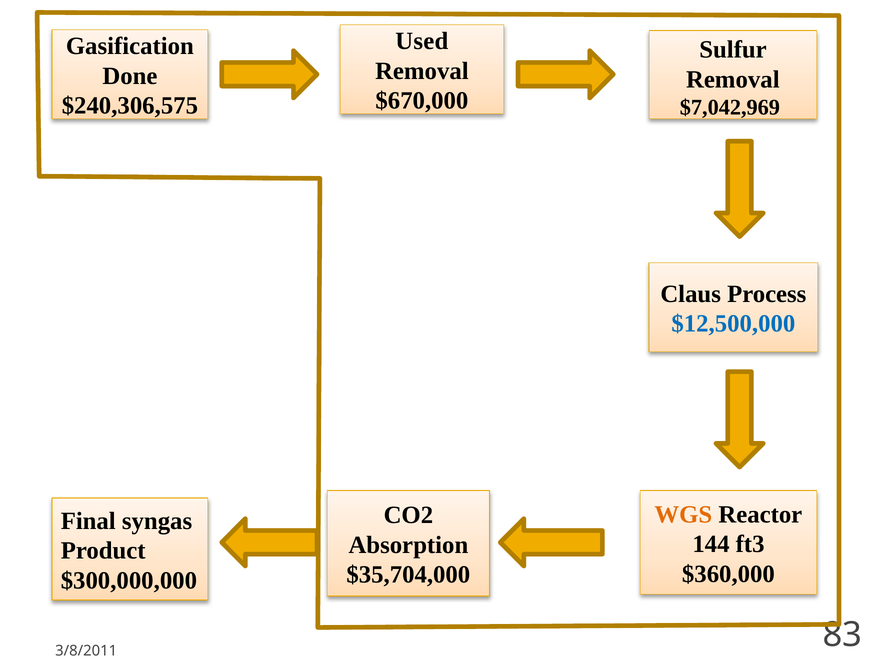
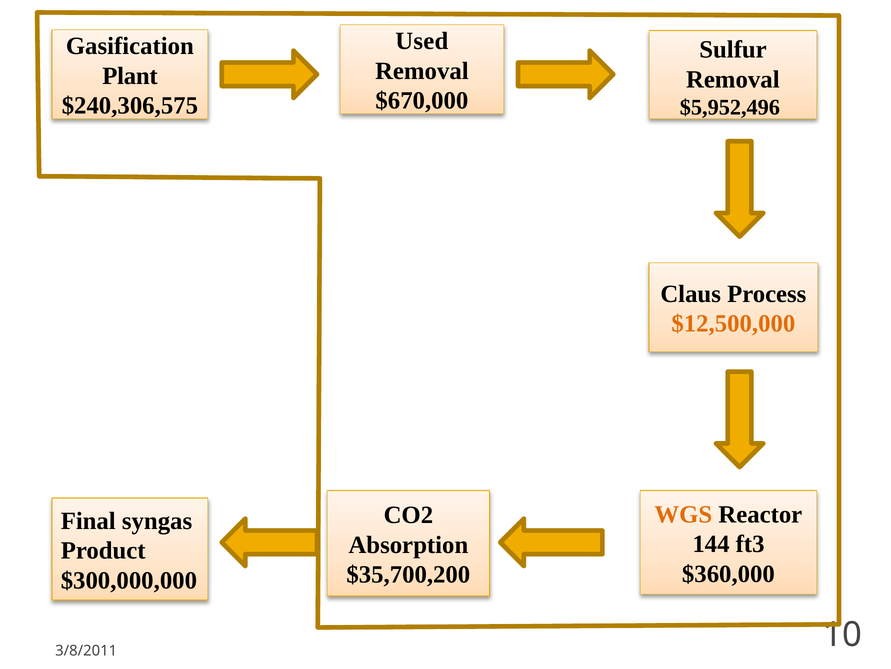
Done: Done -> Plant
$7,042,969: $7,042,969 -> $5,952,496
$12,500,000 colour: blue -> orange
$35,704,000: $35,704,000 -> $35,700,200
83: 83 -> 10
